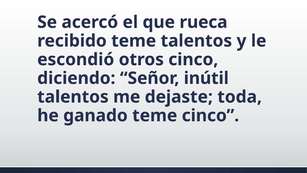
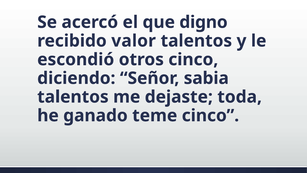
rueca: rueca -> digno
recibido teme: teme -> valor
inútil: inútil -> sabia
